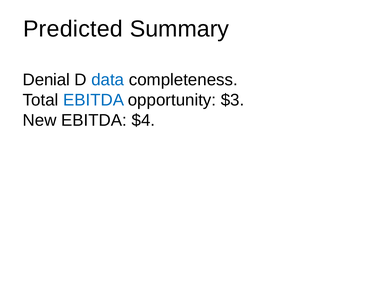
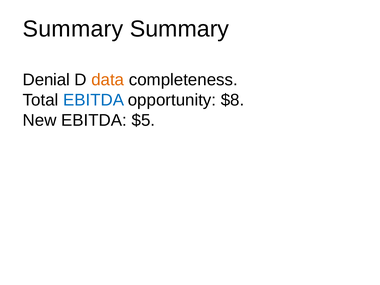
Predicted at (73, 29): Predicted -> Summary
data colour: blue -> orange
$3: $3 -> $8
$4: $4 -> $5
